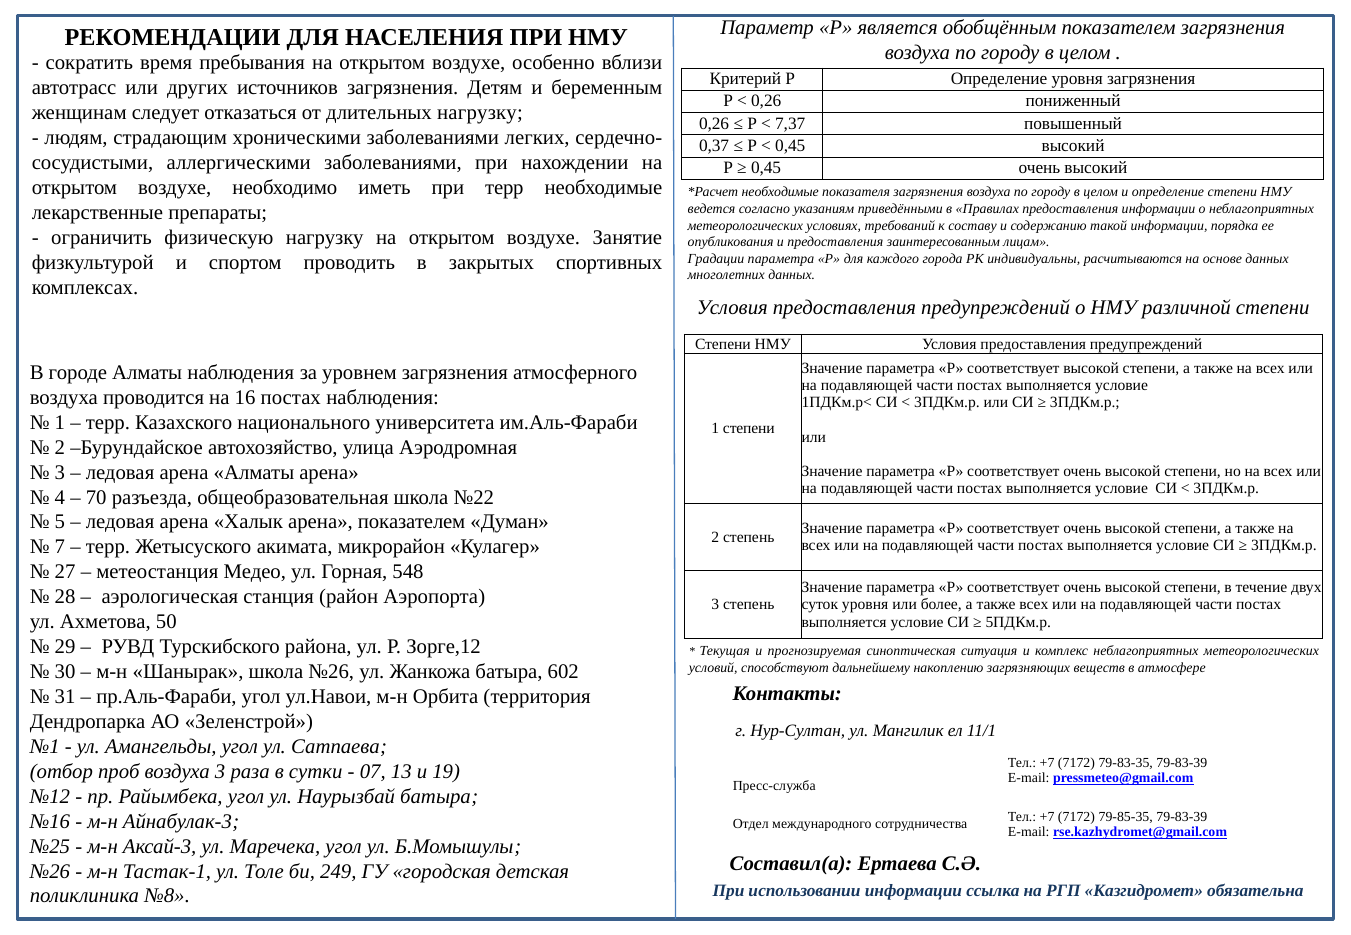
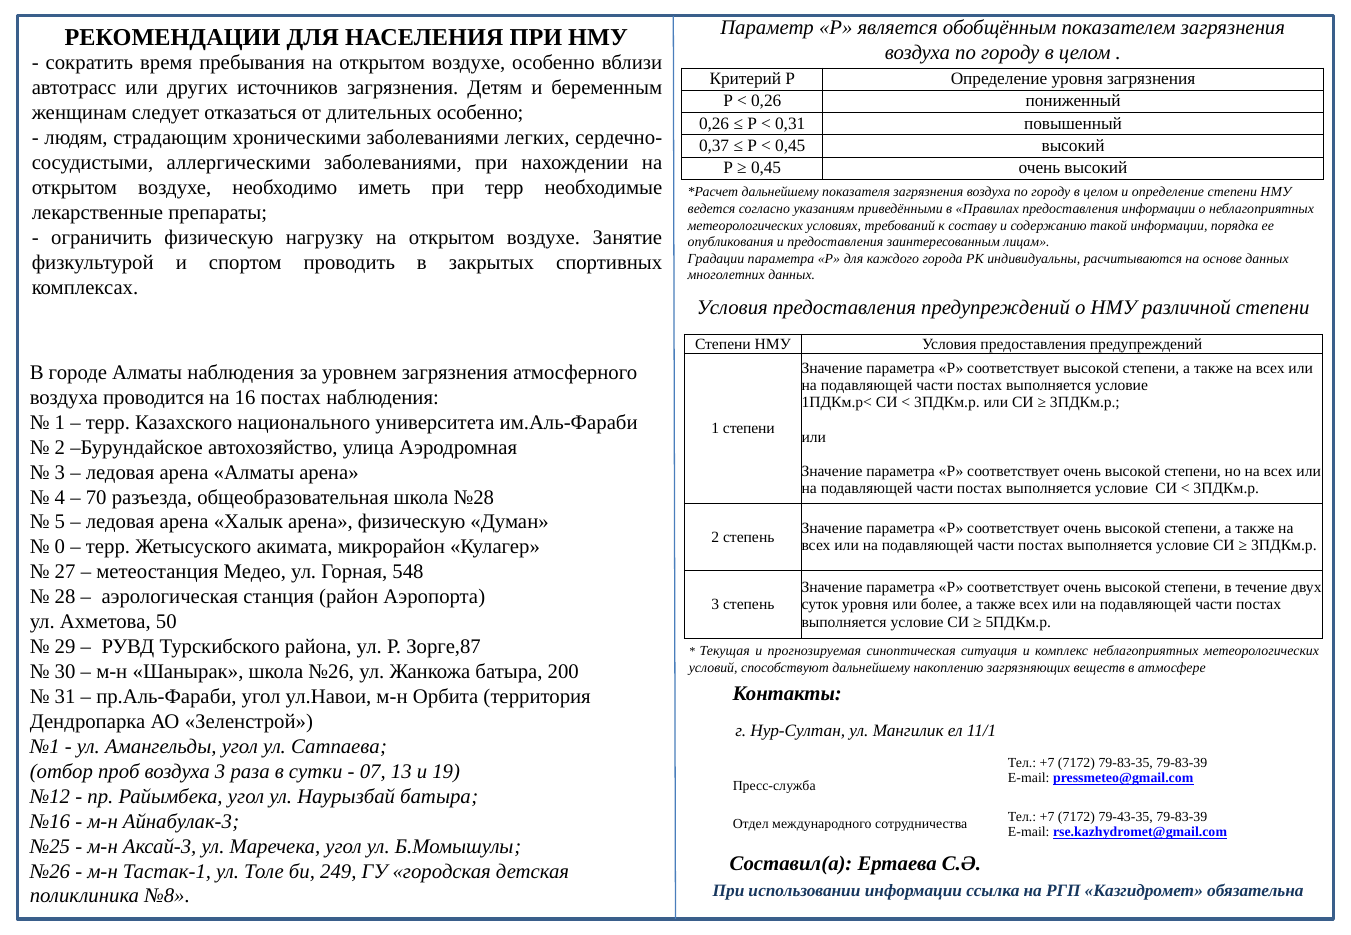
длительных нагрузку: нагрузку -> особенно
7,37: 7,37 -> 0,31
необходимые at (780, 192): необходимые -> дальнейшему
№22: №22 -> №28
арена показателем: показателем -> физическую
7: 7 -> 0
Зорге,12: Зорге,12 -> Зорге,87
602: 602 -> 200
79-85-35: 79-85-35 -> 79-43-35
